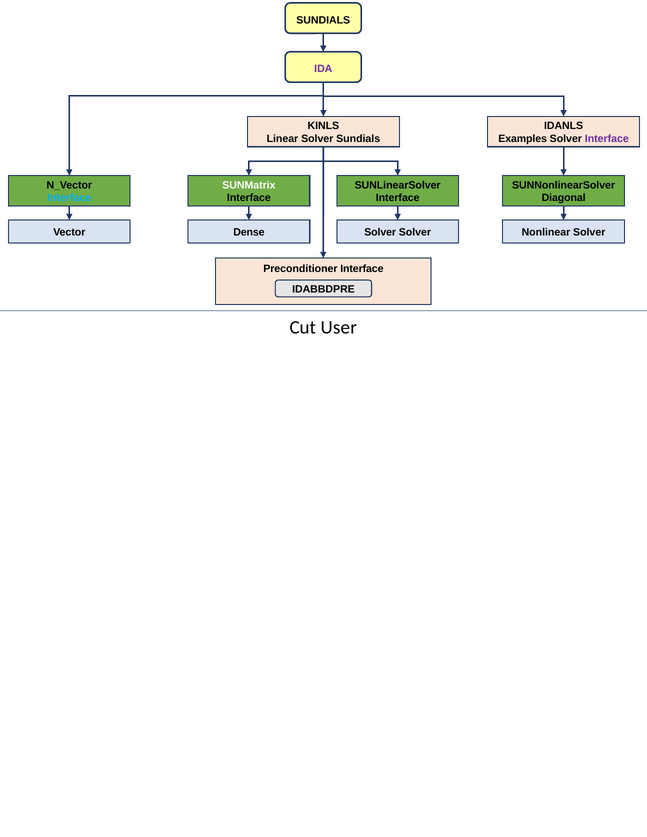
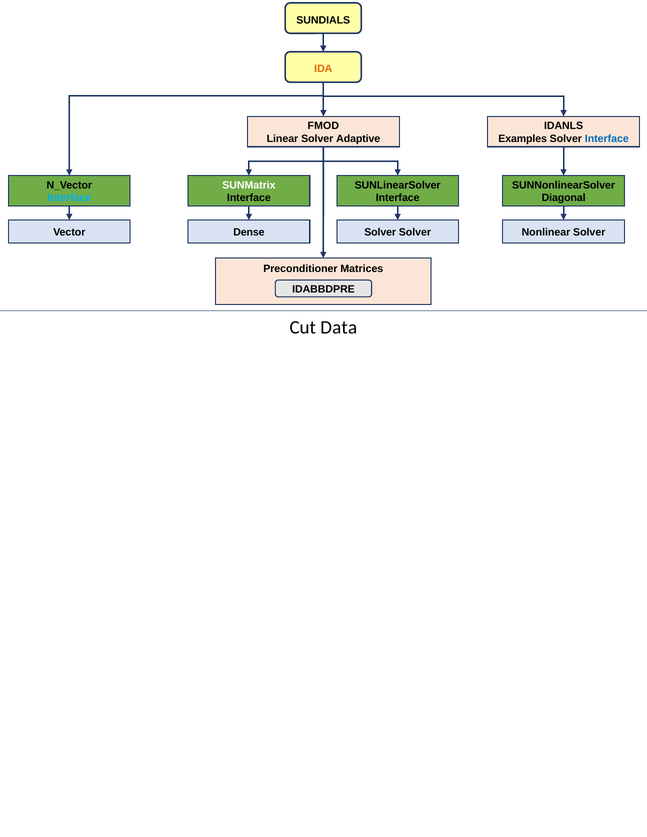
IDA colour: purple -> orange
KINLS: KINLS -> FMOD
Solver Sundials: Sundials -> Adaptive
Interface at (607, 139) colour: purple -> blue
Preconditioner Interface: Interface -> Matrices
User: User -> Data
